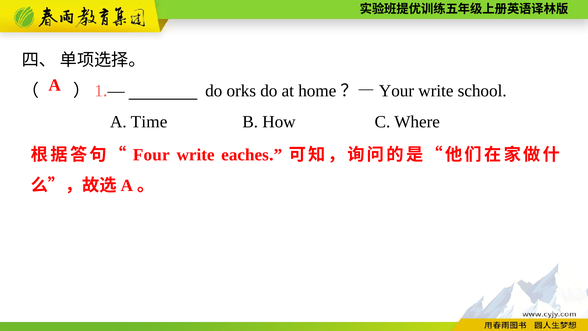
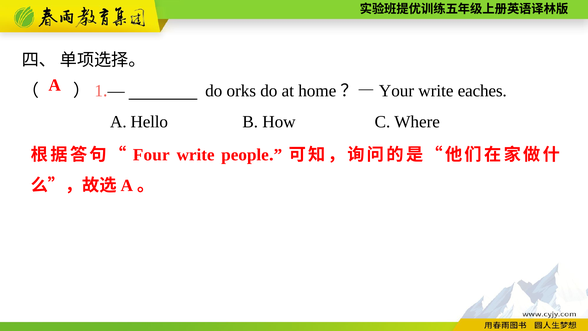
school: school -> eaches
Time: Time -> Hello
eaches: eaches -> people
